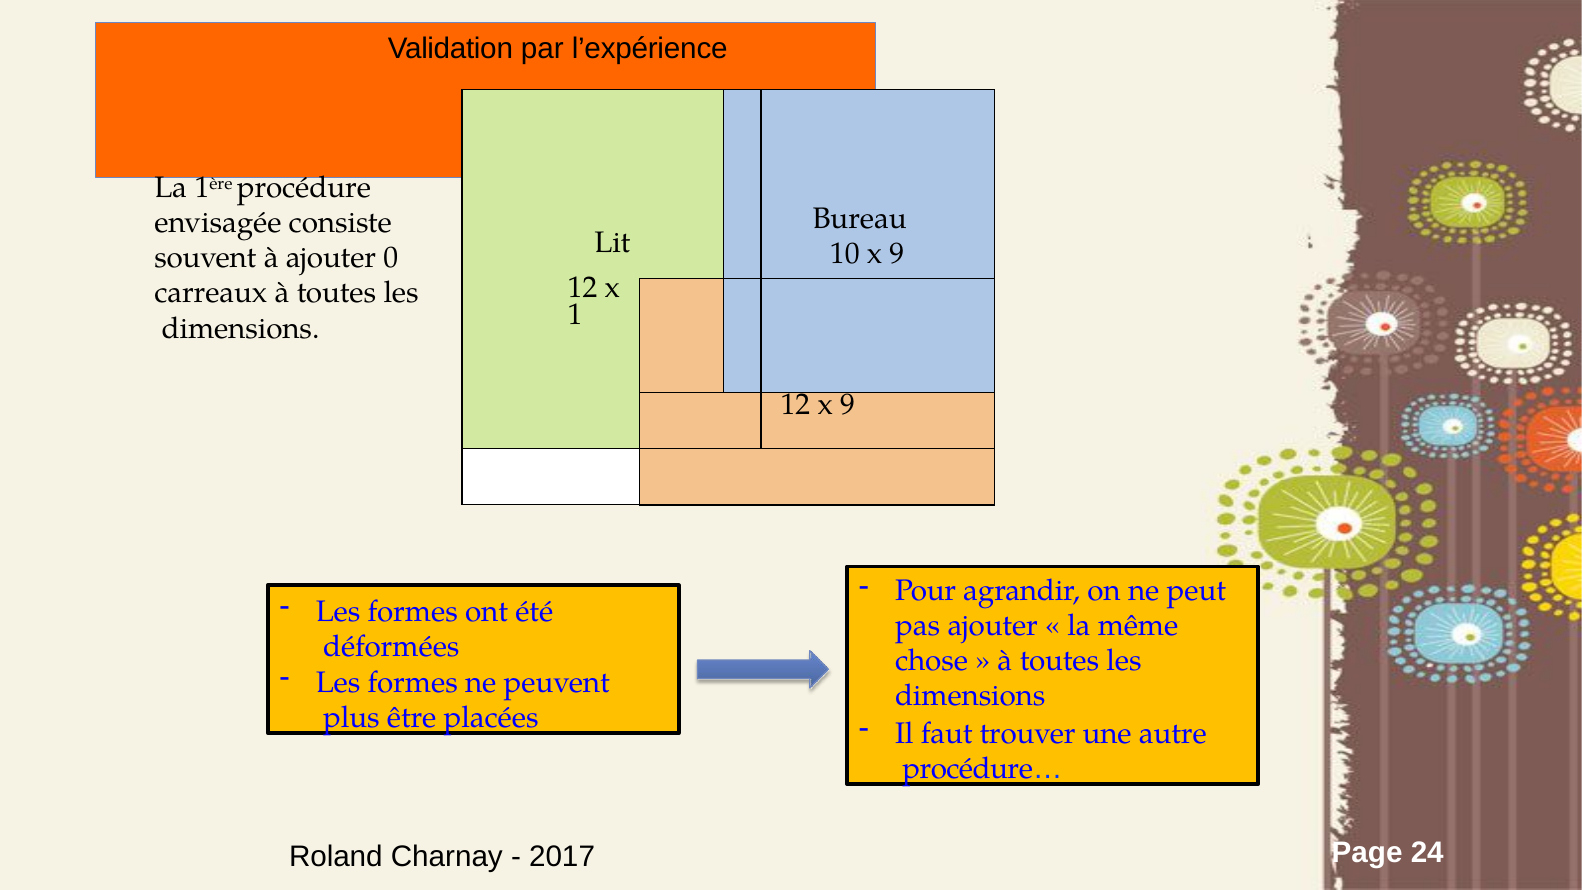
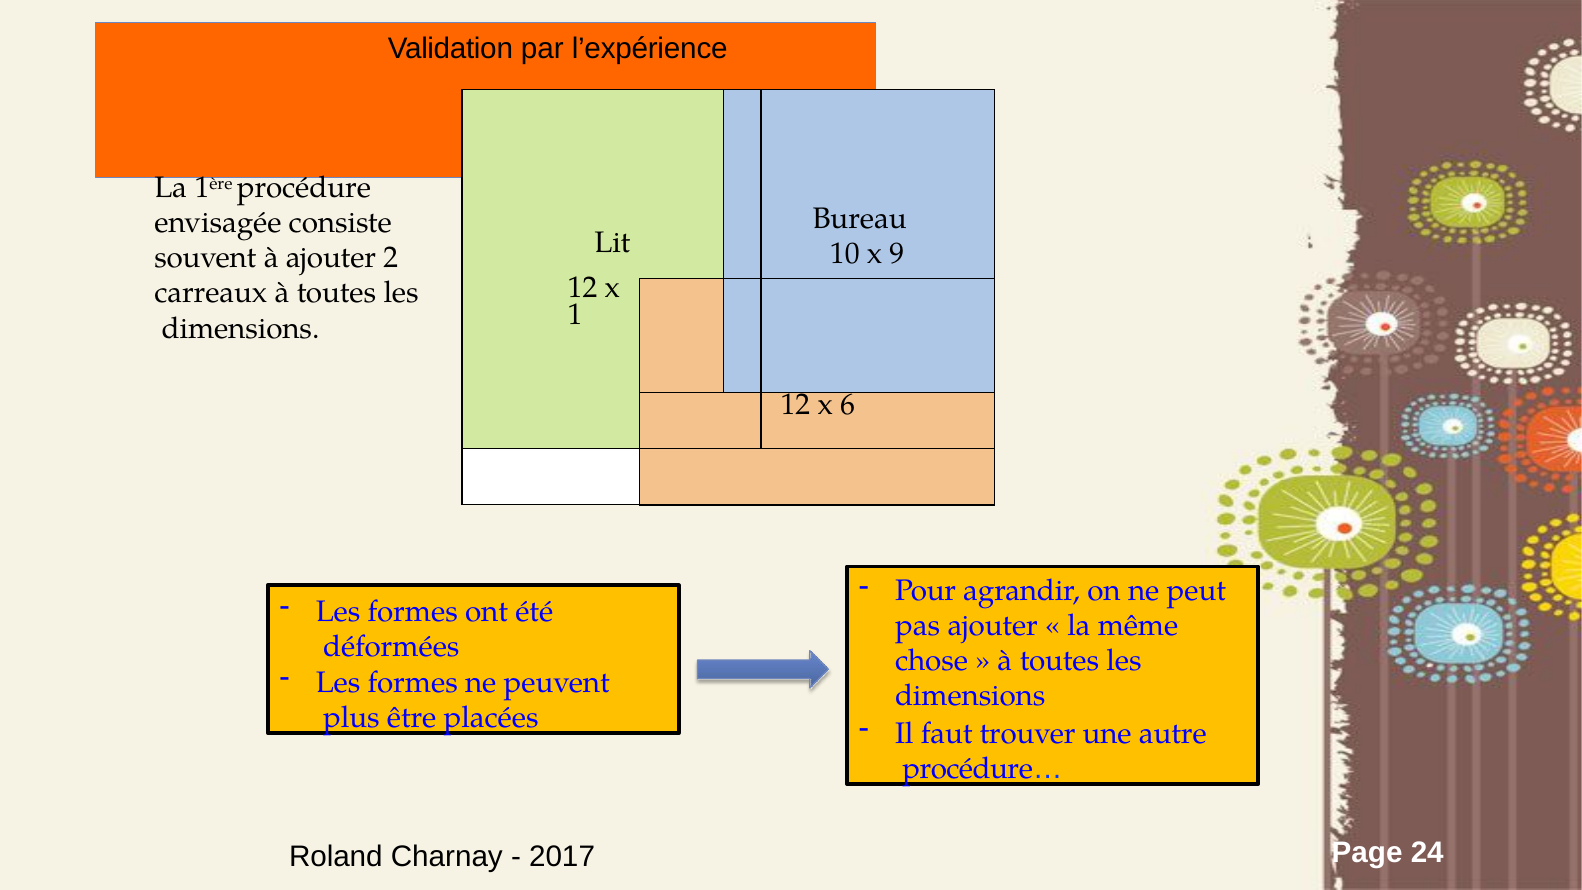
0: 0 -> 2
12 x 9: 9 -> 6
